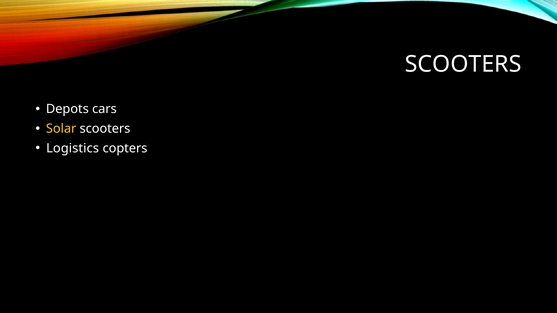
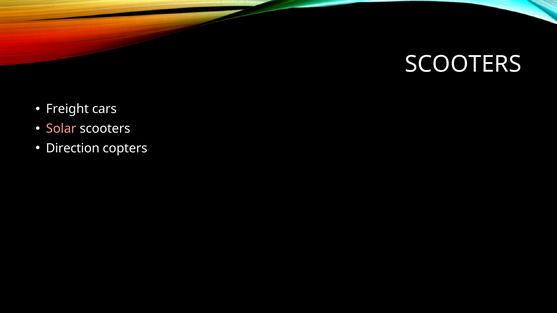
Depots: Depots -> Freight
Solar colour: yellow -> pink
Logistics: Logistics -> Direction
